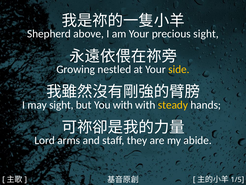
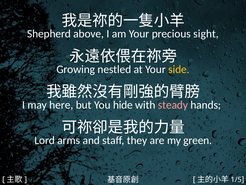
may sight: sight -> here
You with: with -> hide
steady colour: yellow -> pink
abide: abide -> green
